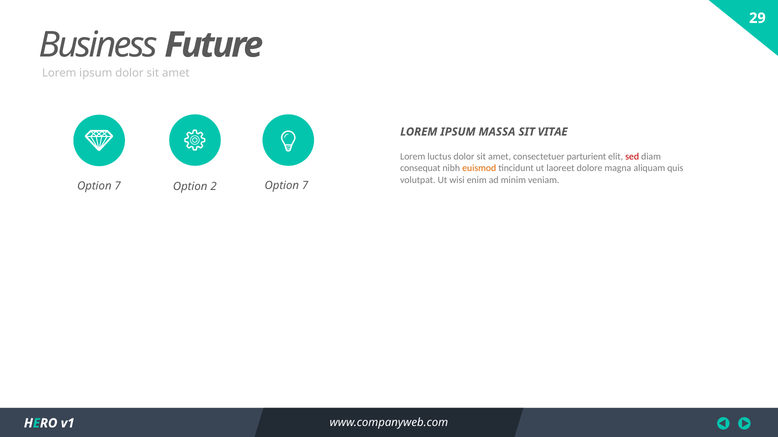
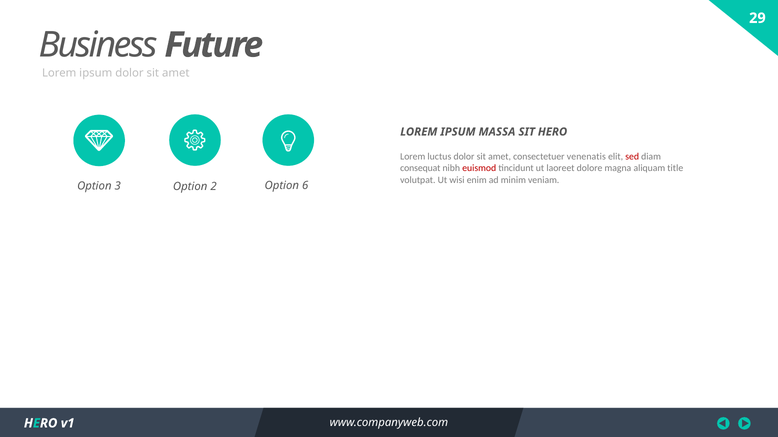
SIT VITAE: VITAE -> HERO
parturient: parturient -> venenatis
euismod colour: orange -> red
quis: quis -> title
7 at (118, 186): 7 -> 3
2 Option 7: 7 -> 6
